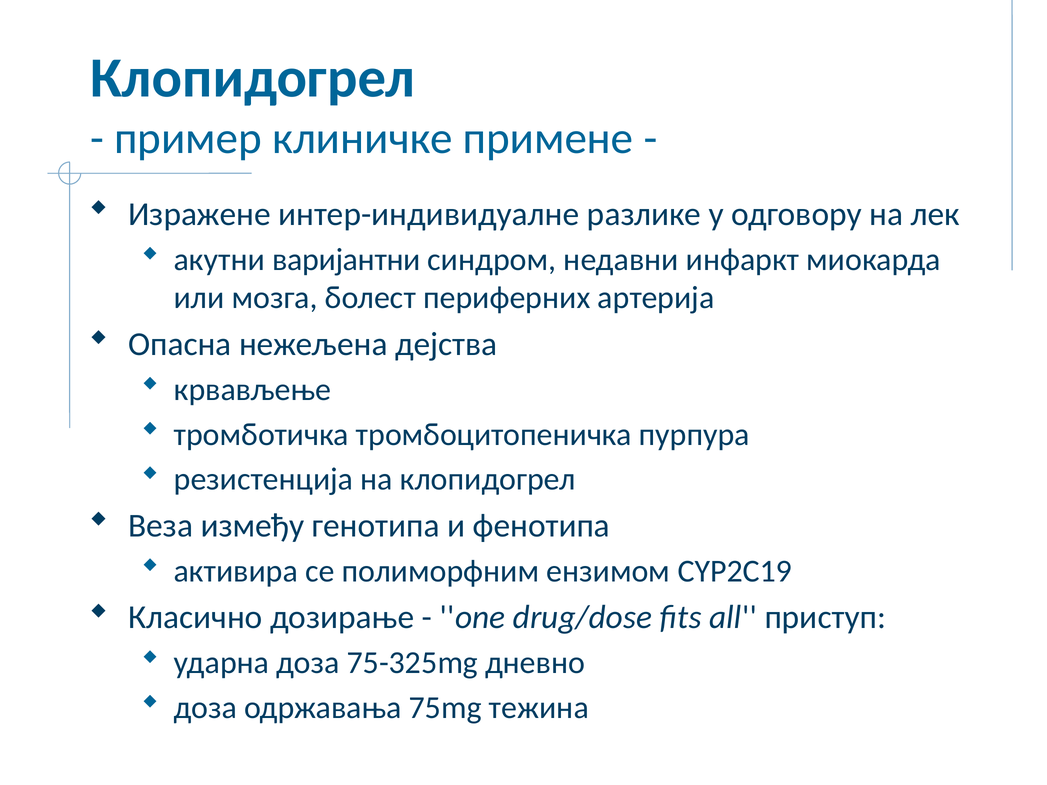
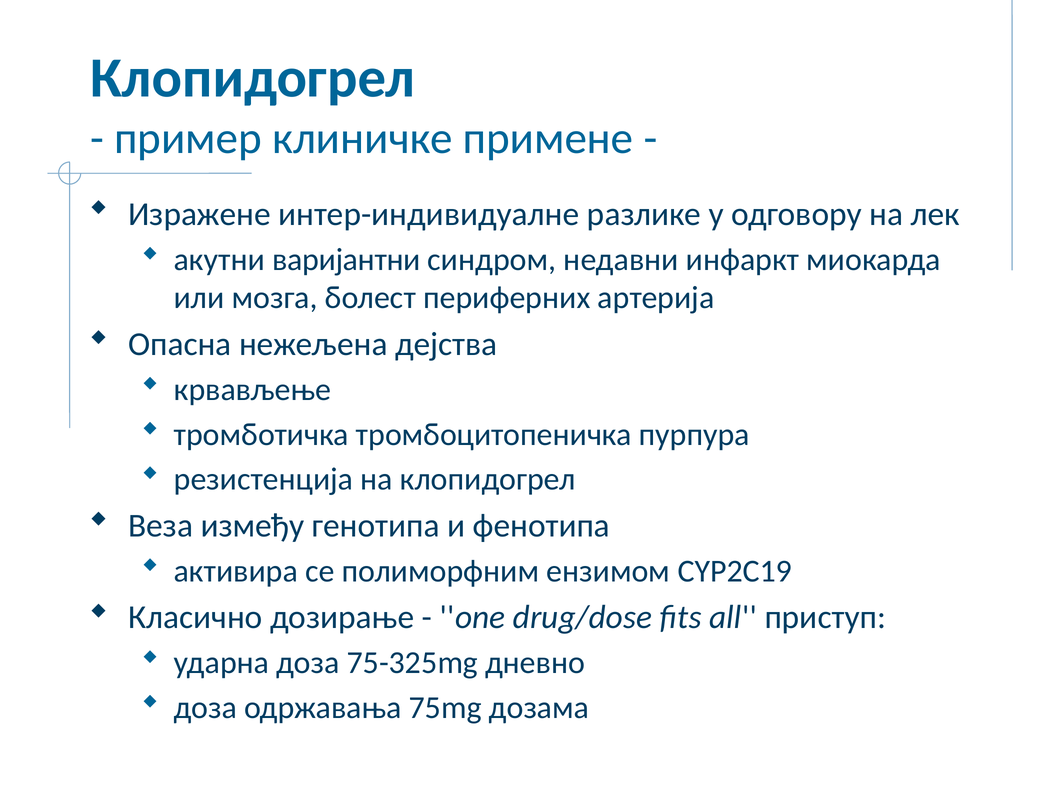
тежина: тежина -> дозама
